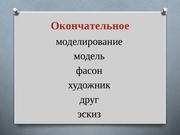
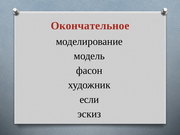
друг: друг -> если
